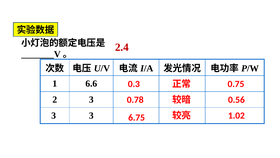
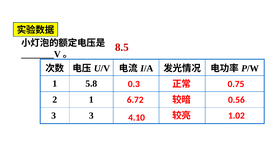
2.4: 2.4 -> 8.5
6.6: 6.6 -> 5.8
2 3: 3 -> 1
0.78: 0.78 -> 6.72
6.75: 6.75 -> 4.10
